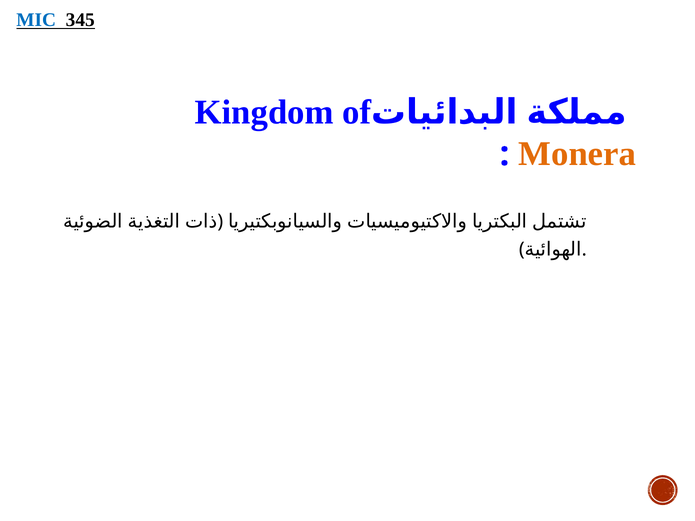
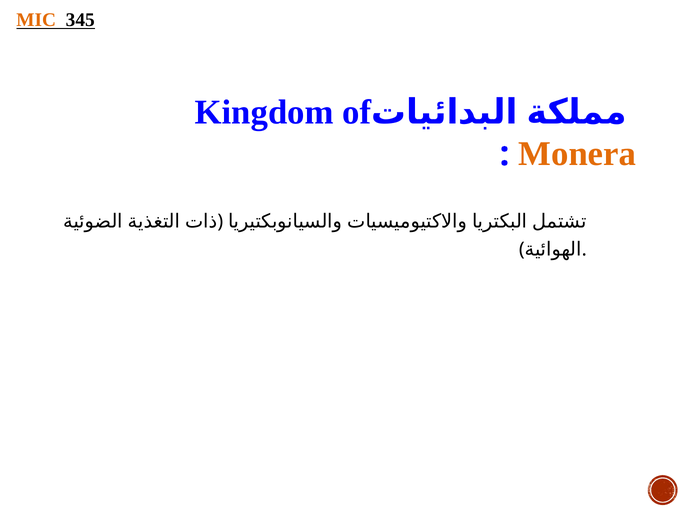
MIC colour: blue -> orange
